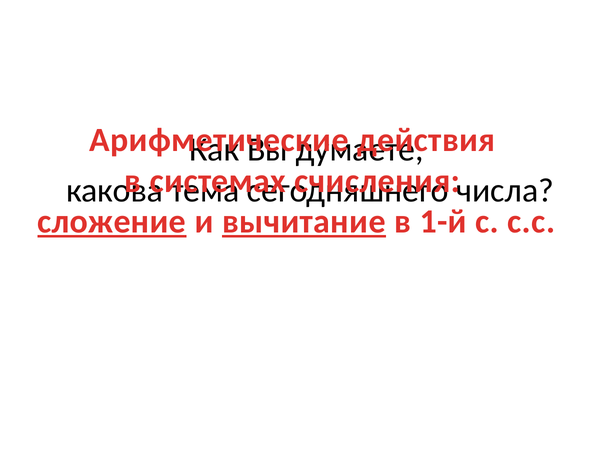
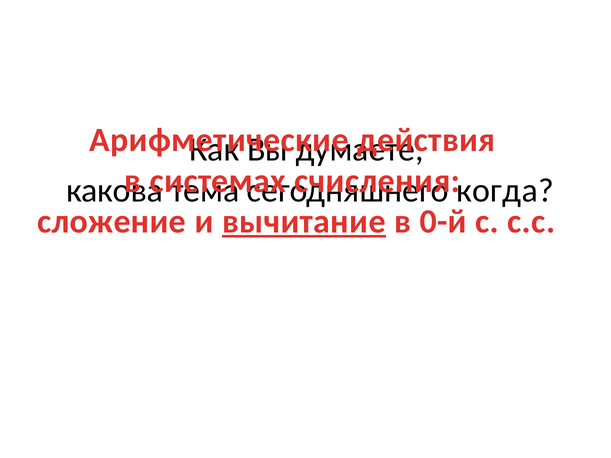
числа: числа -> когда
сложение underline: present -> none
1-й: 1-й -> 0-й
